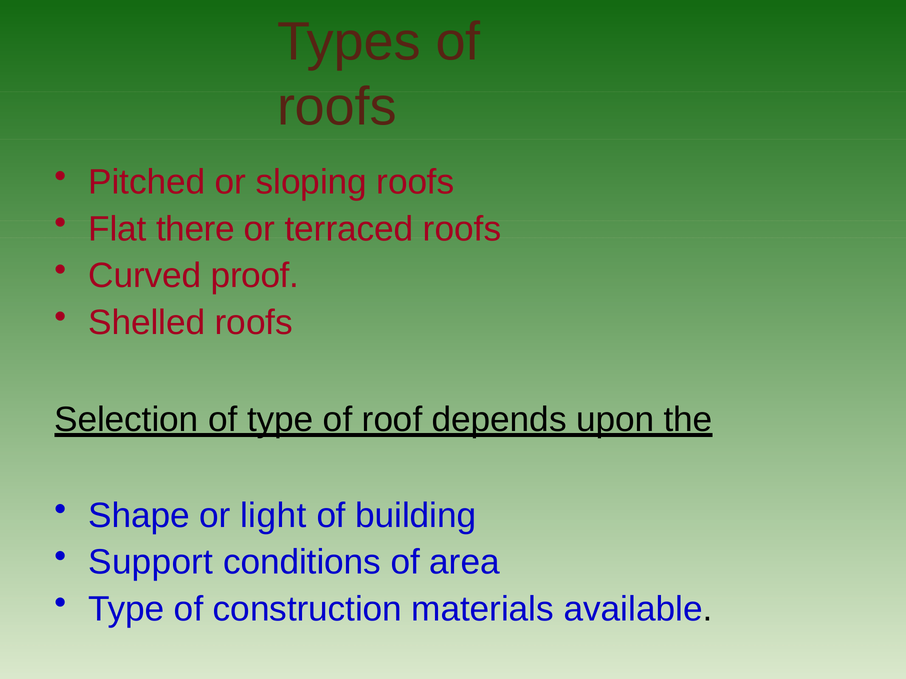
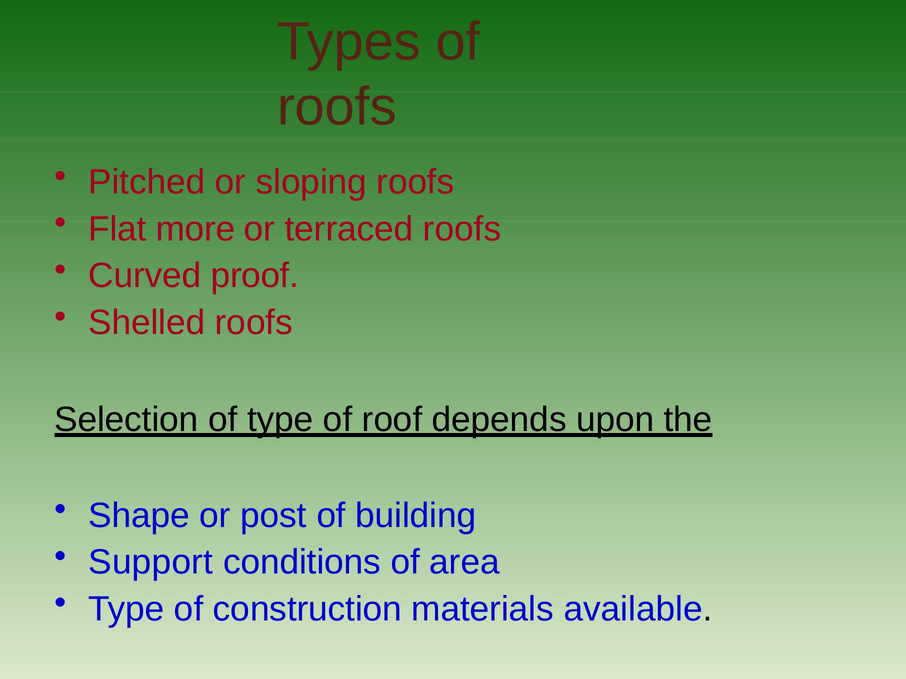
there: there -> more
light: light -> post
